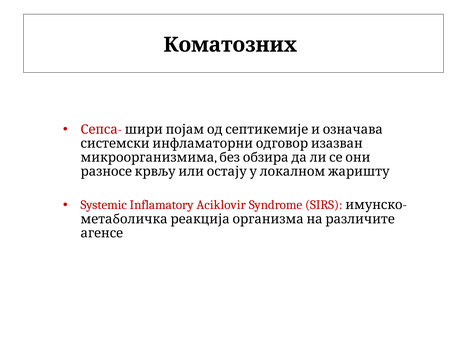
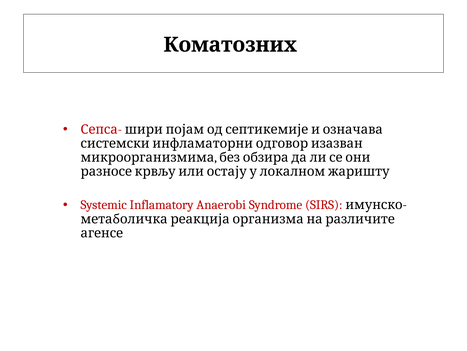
Aciklovir: Aciklovir -> Anaerobi
